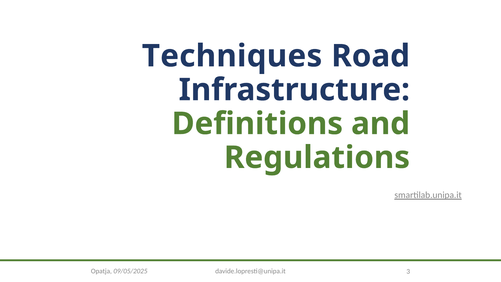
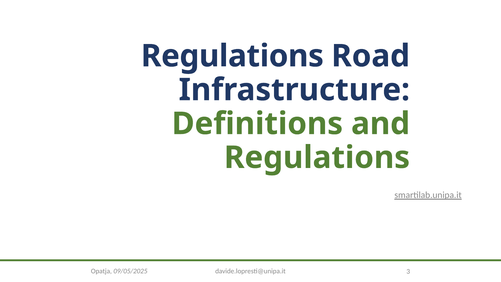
Techniques at (232, 56): Techniques -> Regulations
